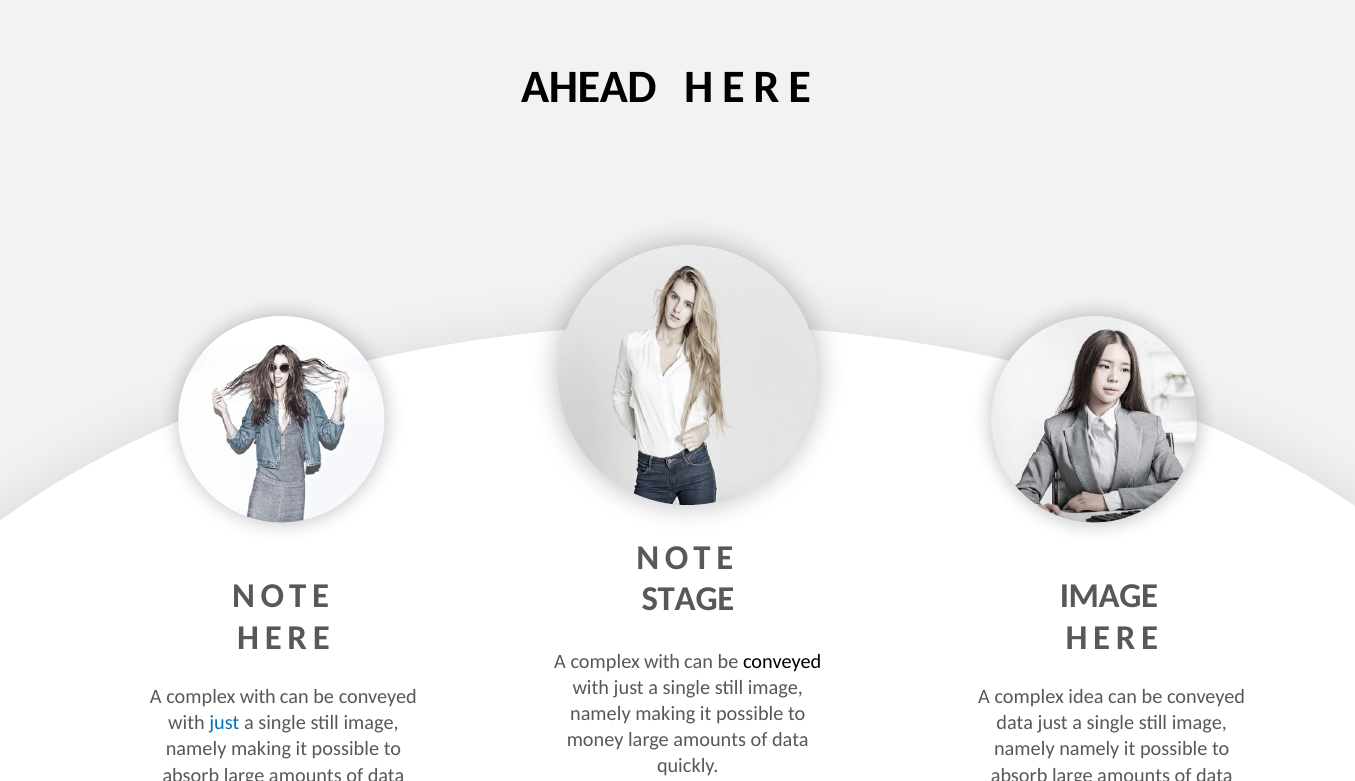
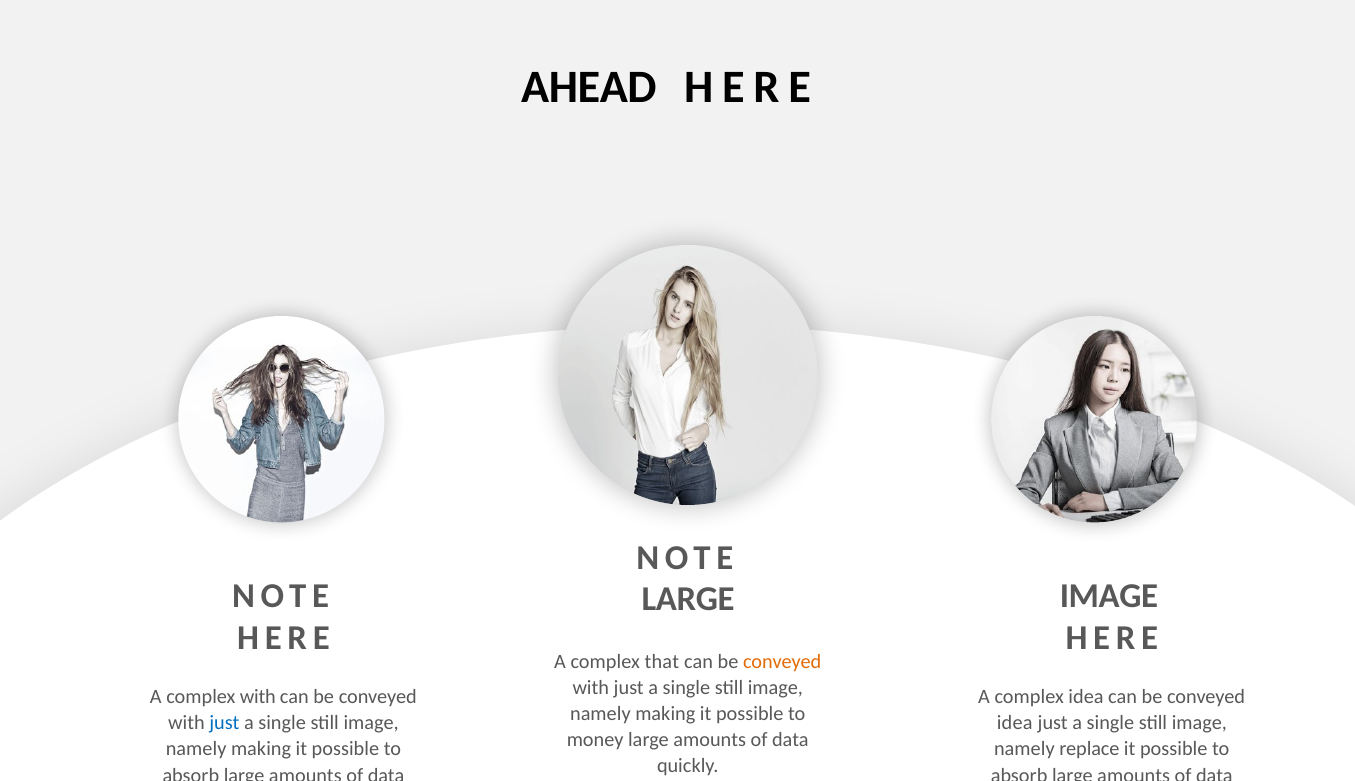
STAGE at (688, 599): STAGE -> LARGE
with at (662, 661): with -> that
conveyed at (782, 661) colour: black -> orange
data at (1015, 722): data -> idea
namely namely: namely -> replace
